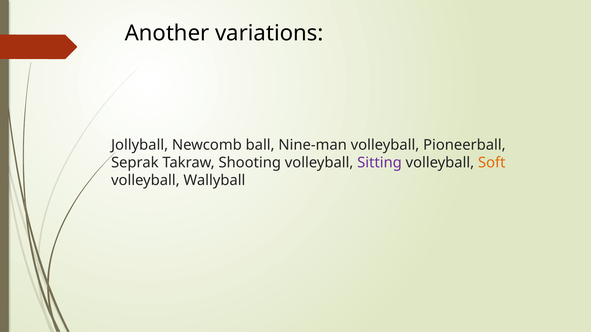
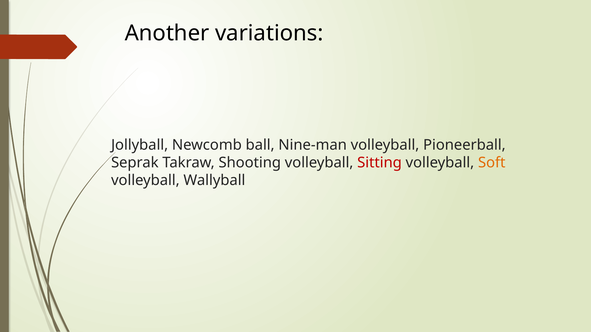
Sitting colour: purple -> red
